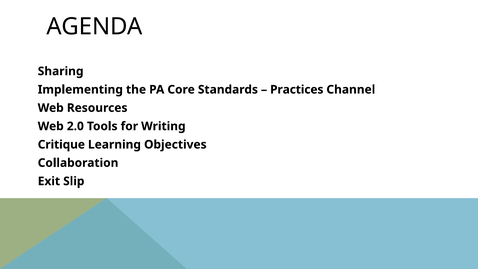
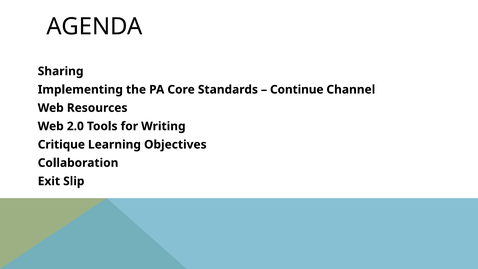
Practices: Practices -> Continue
